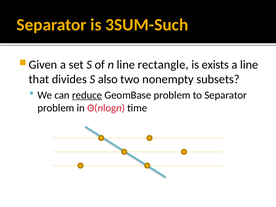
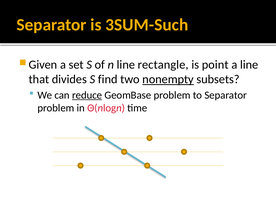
exists: exists -> point
also: also -> find
nonempty underline: none -> present
